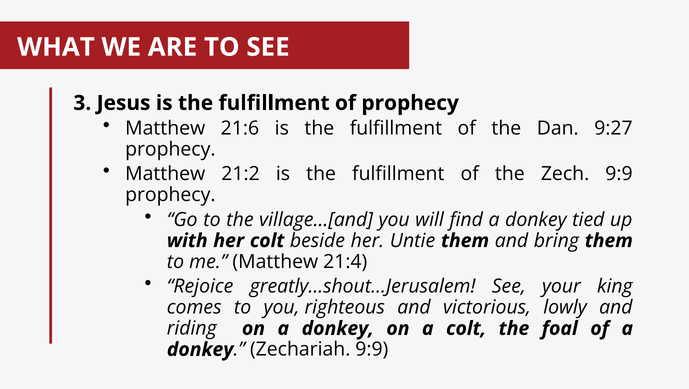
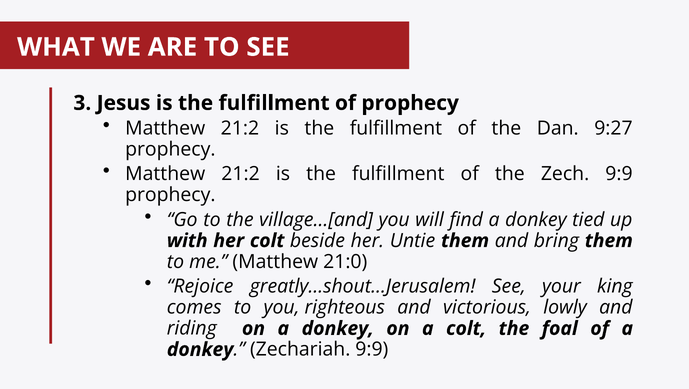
21:6 at (240, 128): 21:6 -> 21:2
21:4: 21:4 -> 21:0
